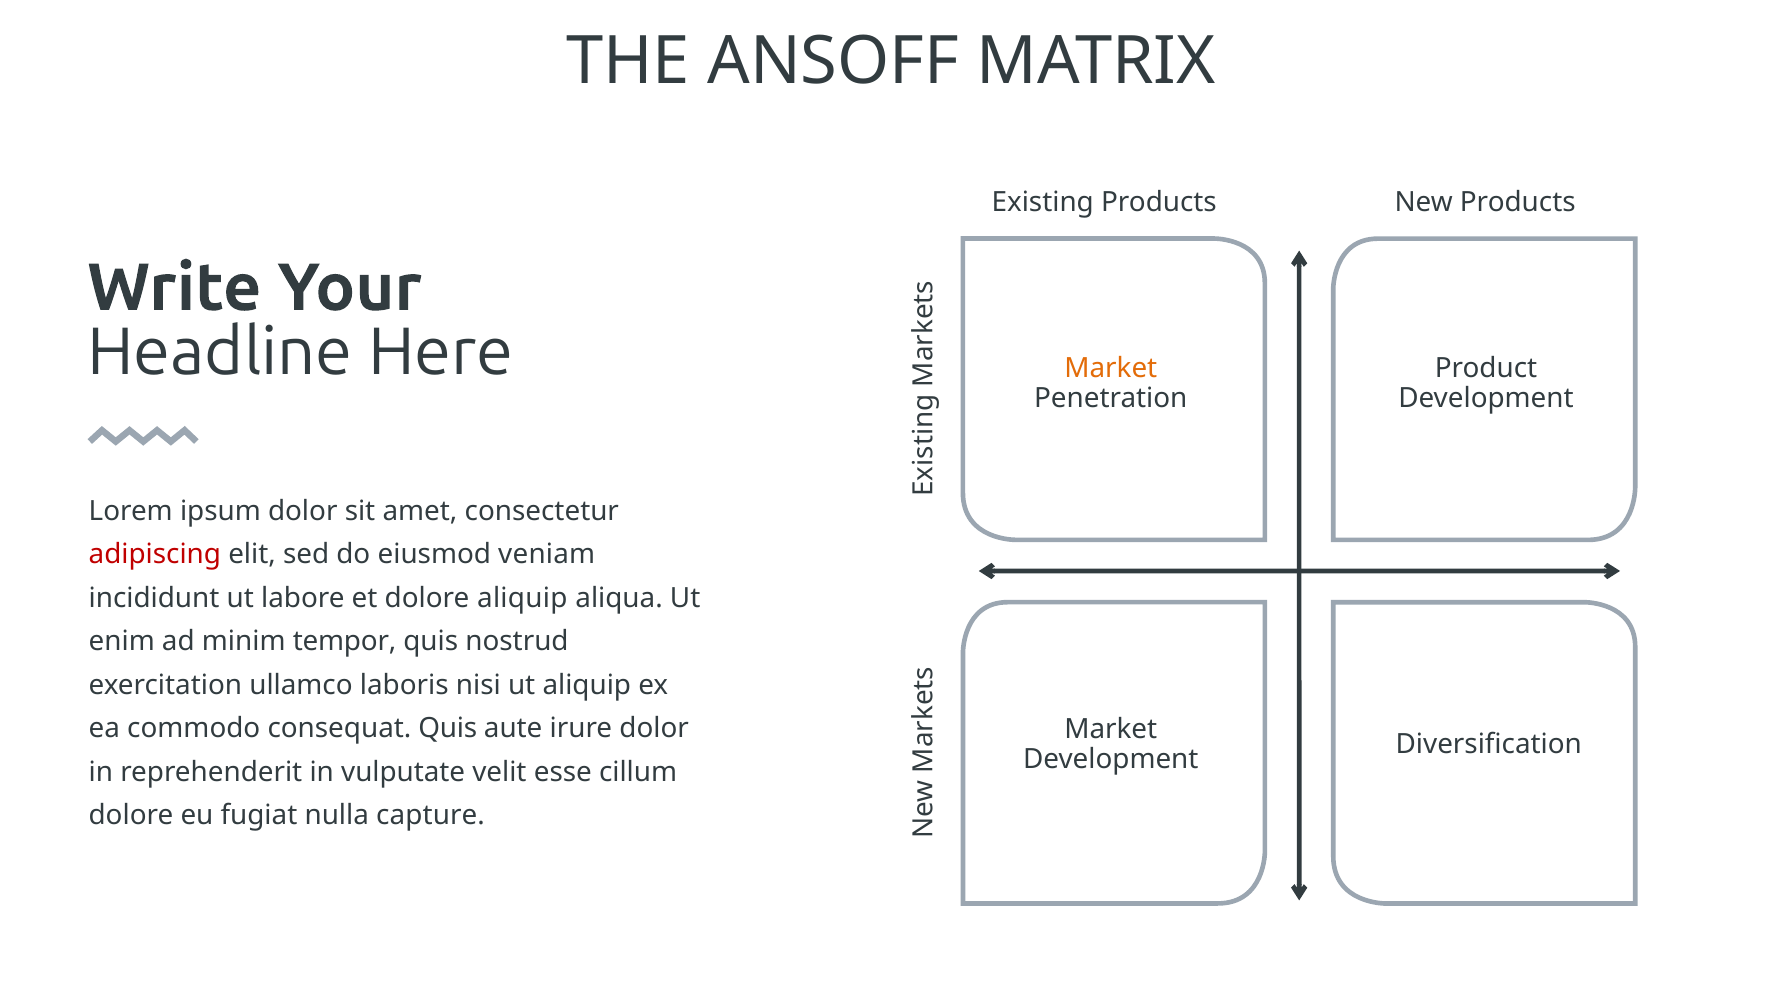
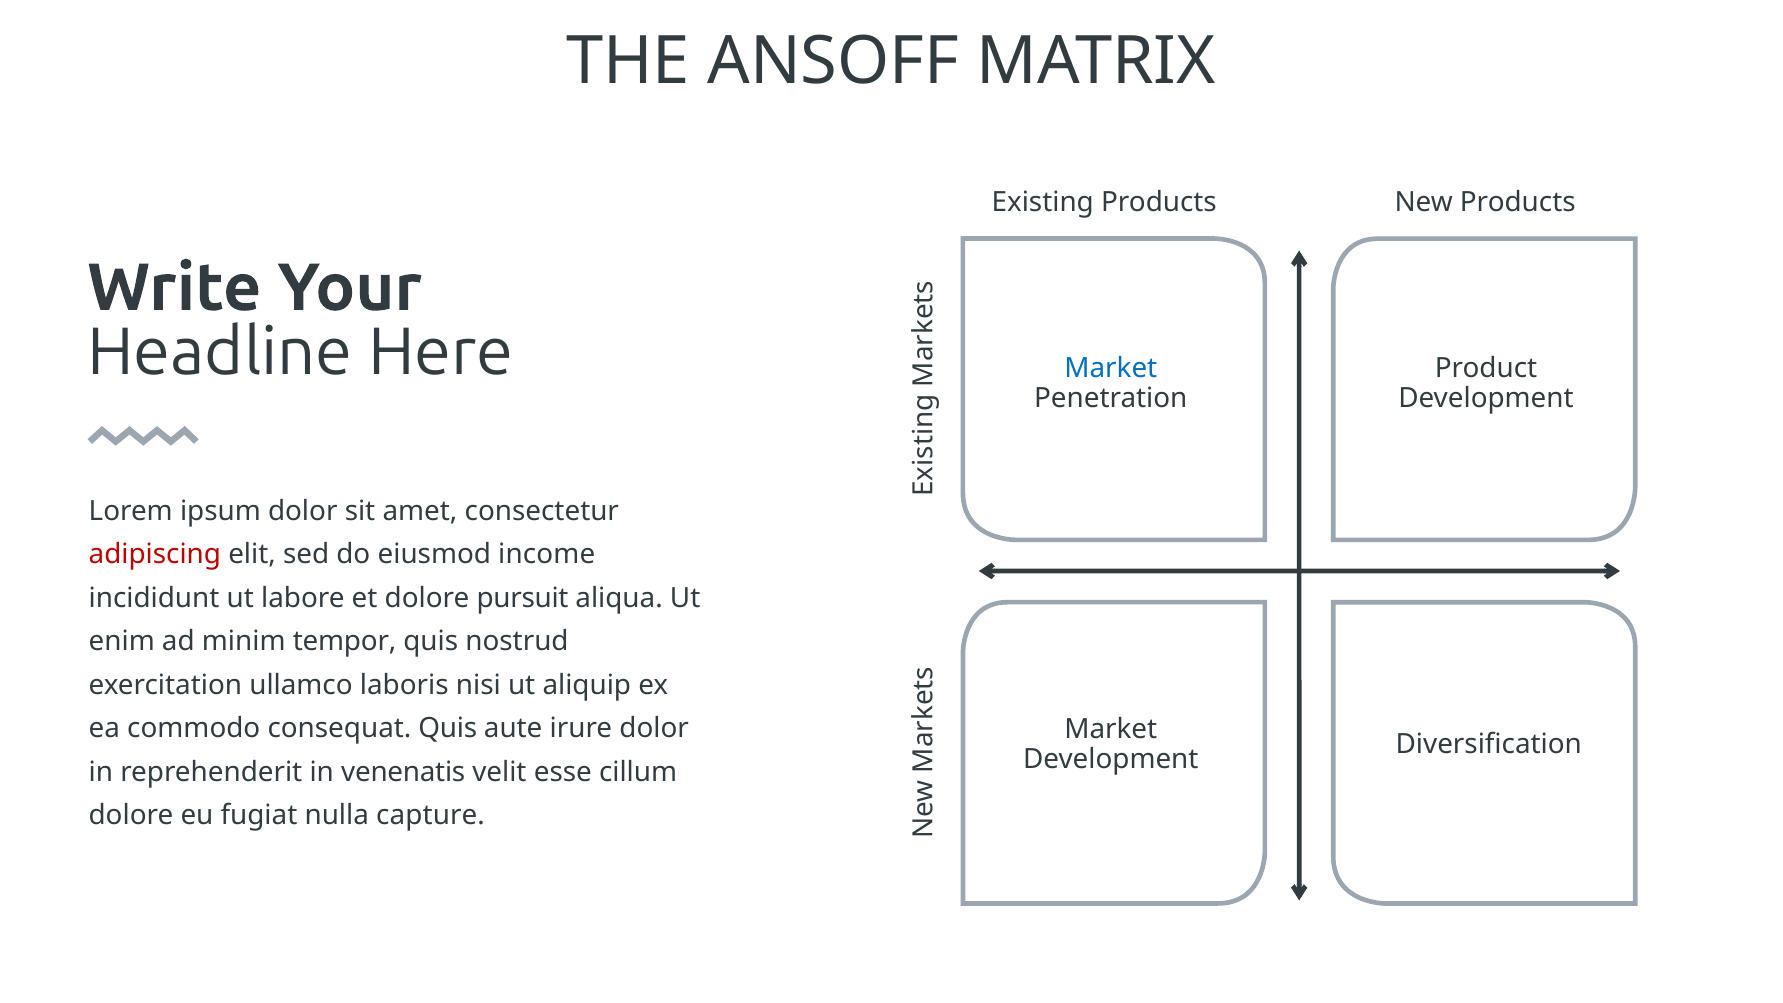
Market at (1111, 368) colour: orange -> blue
veniam: veniam -> income
dolore aliquip: aliquip -> pursuit
vulputate: vulputate -> venenatis
